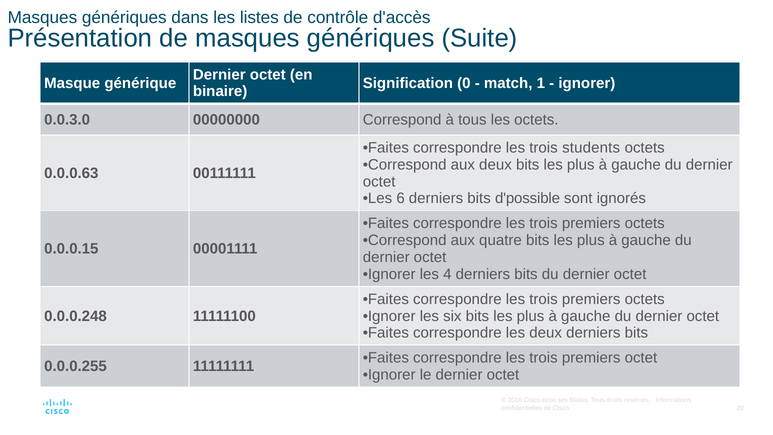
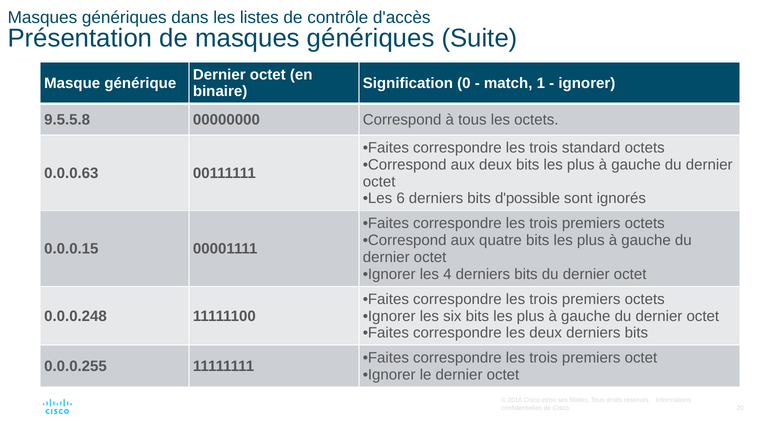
0.0.3.0: 0.0.3.0 -> 9.5.5.8
students: students -> standard
